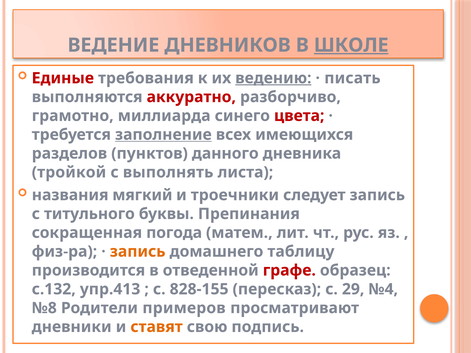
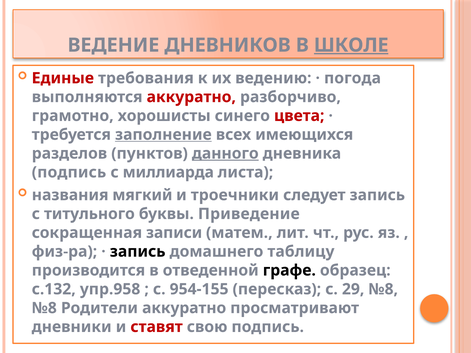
ведению underline: present -> none
писать: писать -> погода
миллиарда: миллиарда -> хорошисты
данного underline: none -> present
тройкой at (69, 172): тройкой -> подпись
выполнять: выполнять -> миллиарда
Препинания: Препинания -> Приведение
погода: погода -> записи
запись at (138, 252) colour: orange -> black
графе colour: red -> black
упр.413: упр.413 -> упр.958
828-155: 828-155 -> 954-155
29 №4: №4 -> №8
Родители примеров: примеров -> аккуратно
ставят colour: orange -> red
